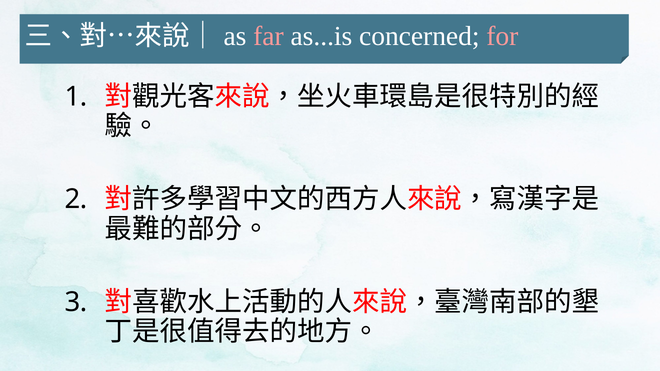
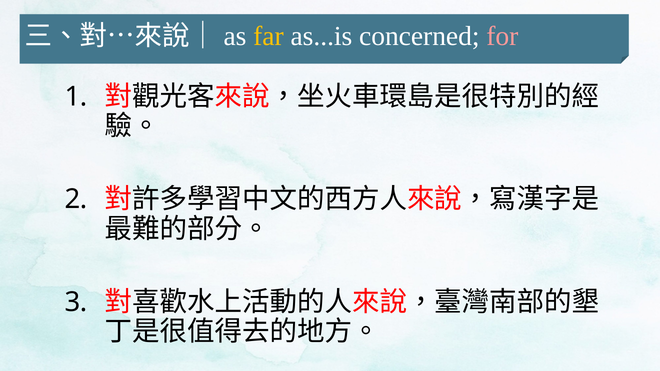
far colour: pink -> yellow
